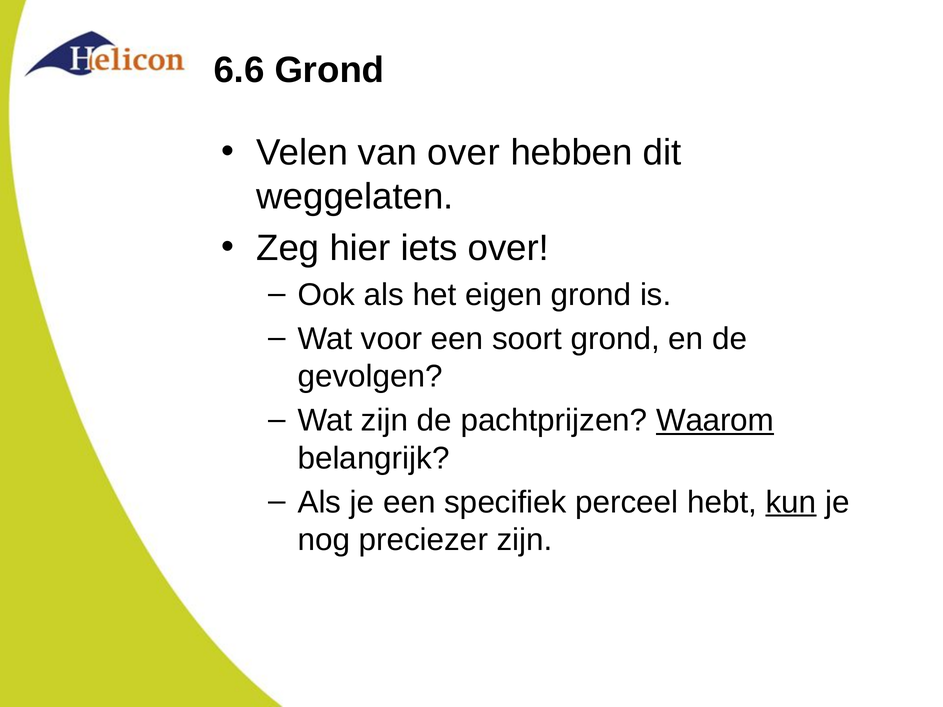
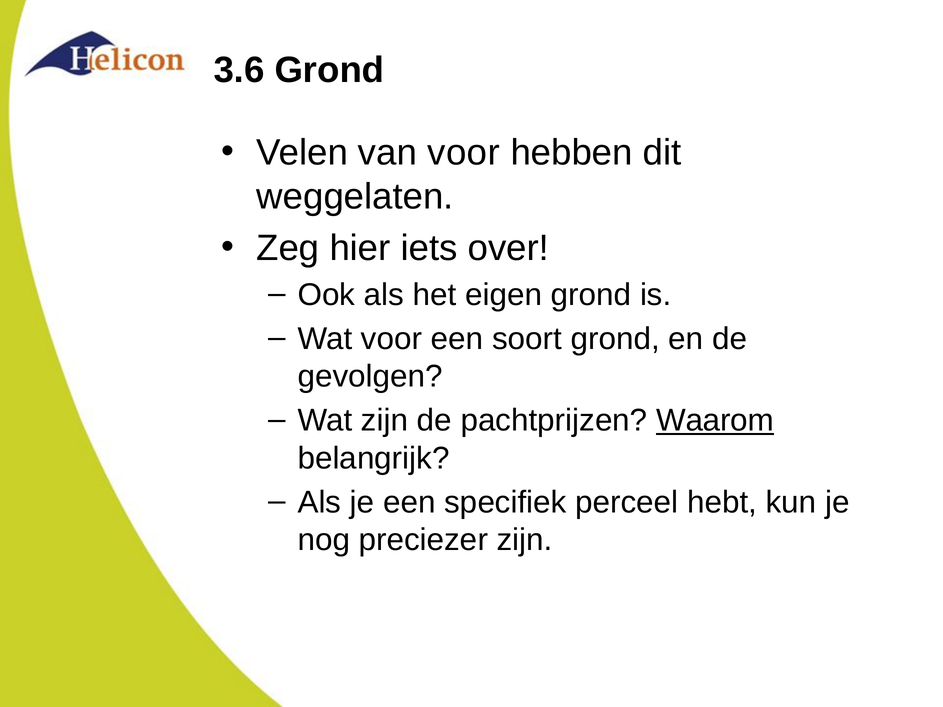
6.6: 6.6 -> 3.6
van over: over -> voor
kun underline: present -> none
